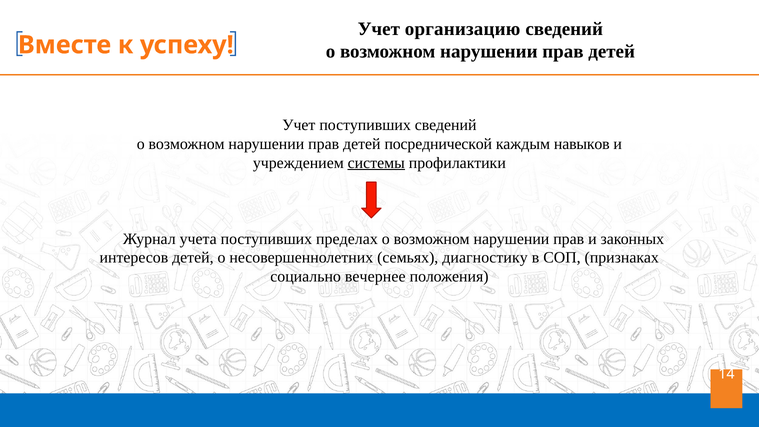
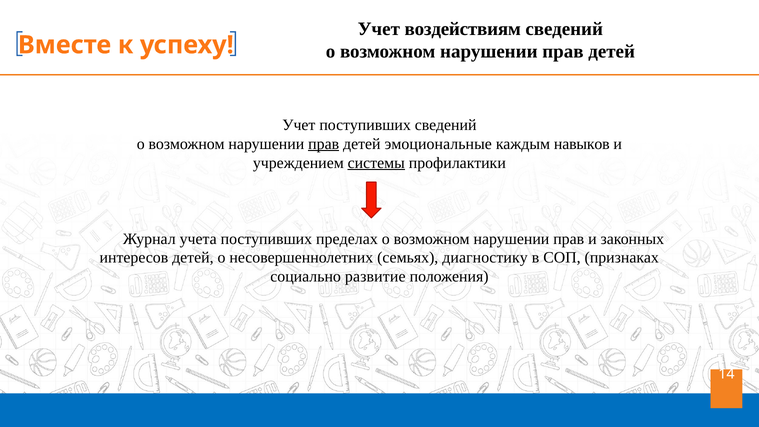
организацию: организацию -> воздействиям
прав at (324, 144) underline: none -> present
посреднической: посреднической -> эмоциональные
вечернее: вечернее -> развитие
